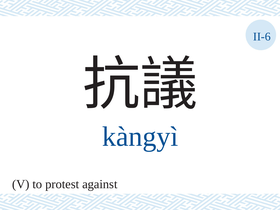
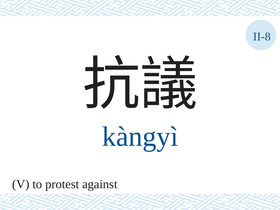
II-6: II-6 -> II-8
